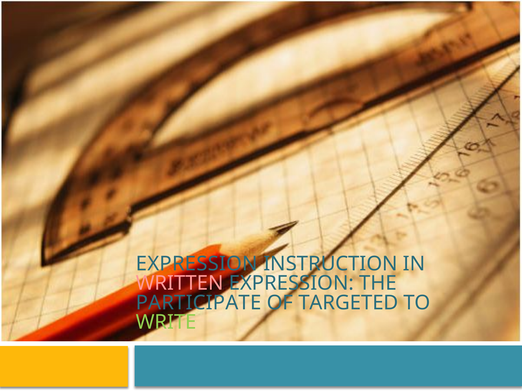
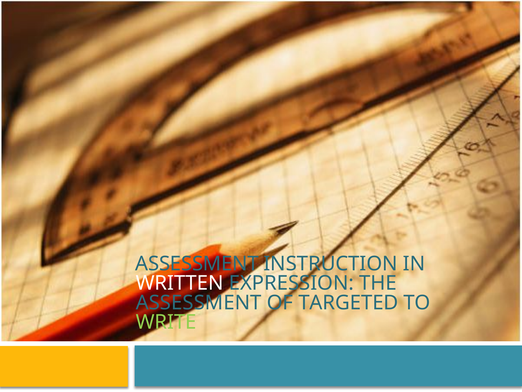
EXPRESSION at (197, 263): EXPRESSION -> ASSESSMENT
WRITTEN colour: pink -> white
PARTICIPATE at (199, 302): PARTICIPATE -> ASSESSMENT
